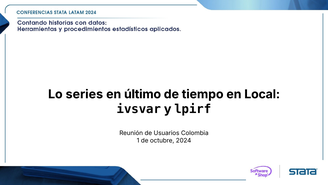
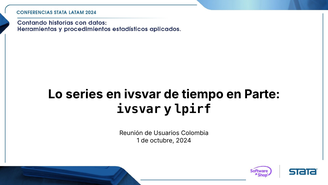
en último: último -> ivsvar
Local: Local -> Parte
